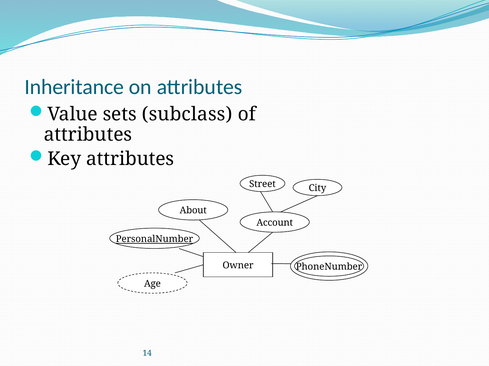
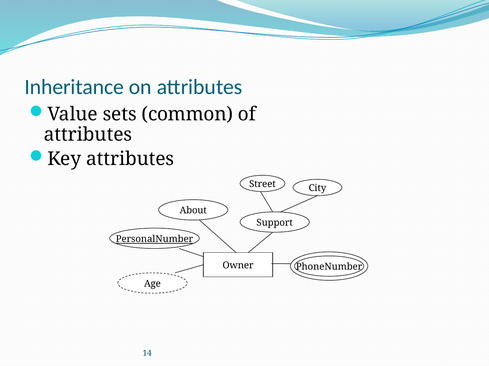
subclass: subclass -> common
Account: Account -> Support
